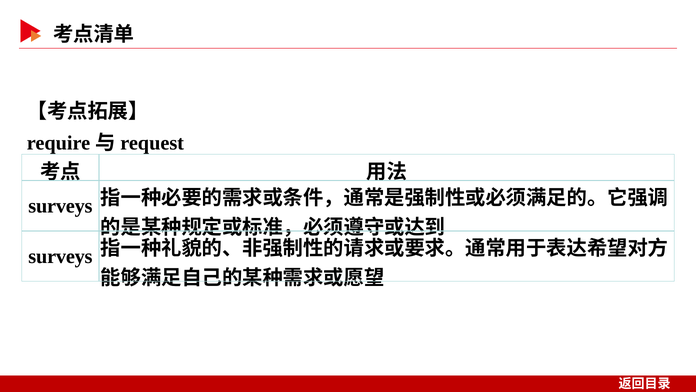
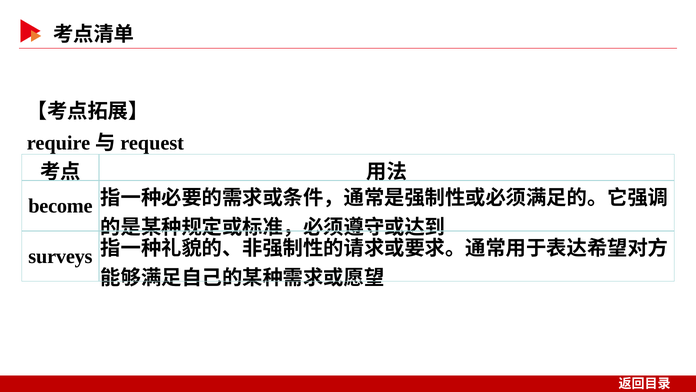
surveys at (60, 206): surveys -> become
